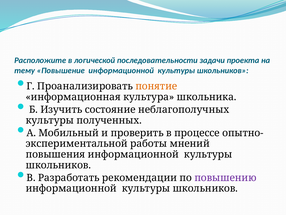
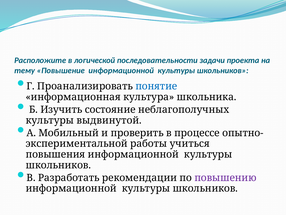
понятие colour: orange -> blue
полученных: полученных -> выдвинутой
мнений: мнений -> учиться
